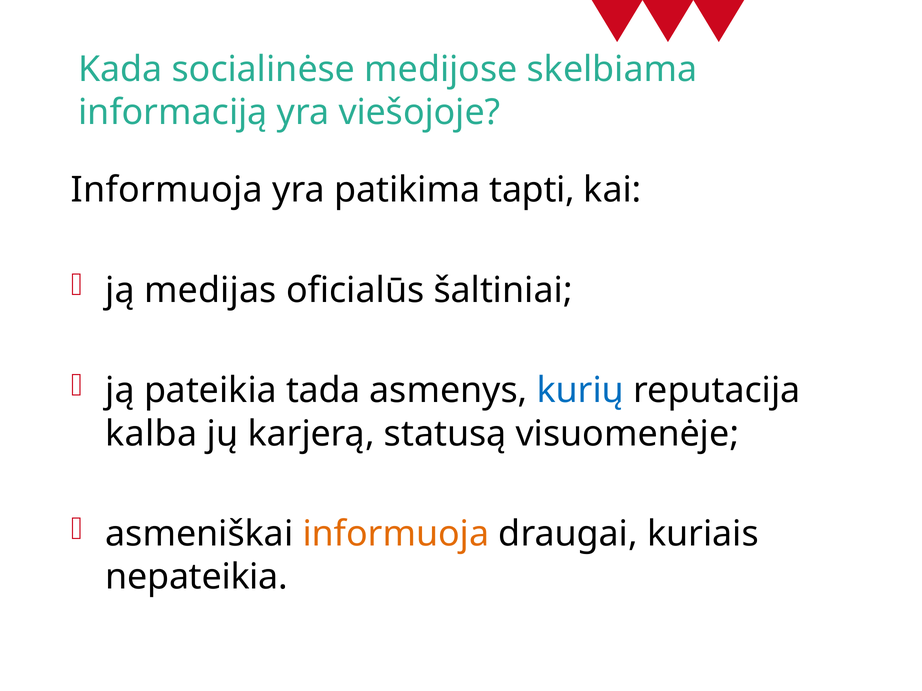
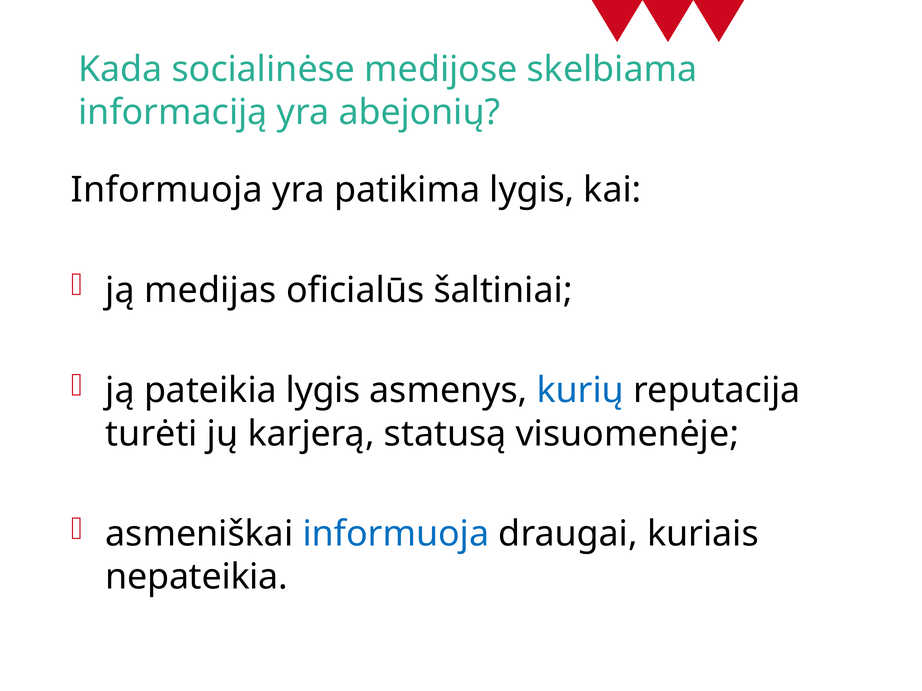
viešojoje: viešojoje -> abejonių
patikima tapti: tapti -> lygis
pateikia tada: tada -> lygis
kalba: kalba -> turėti
informuoja at (396, 534) colour: orange -> blue
